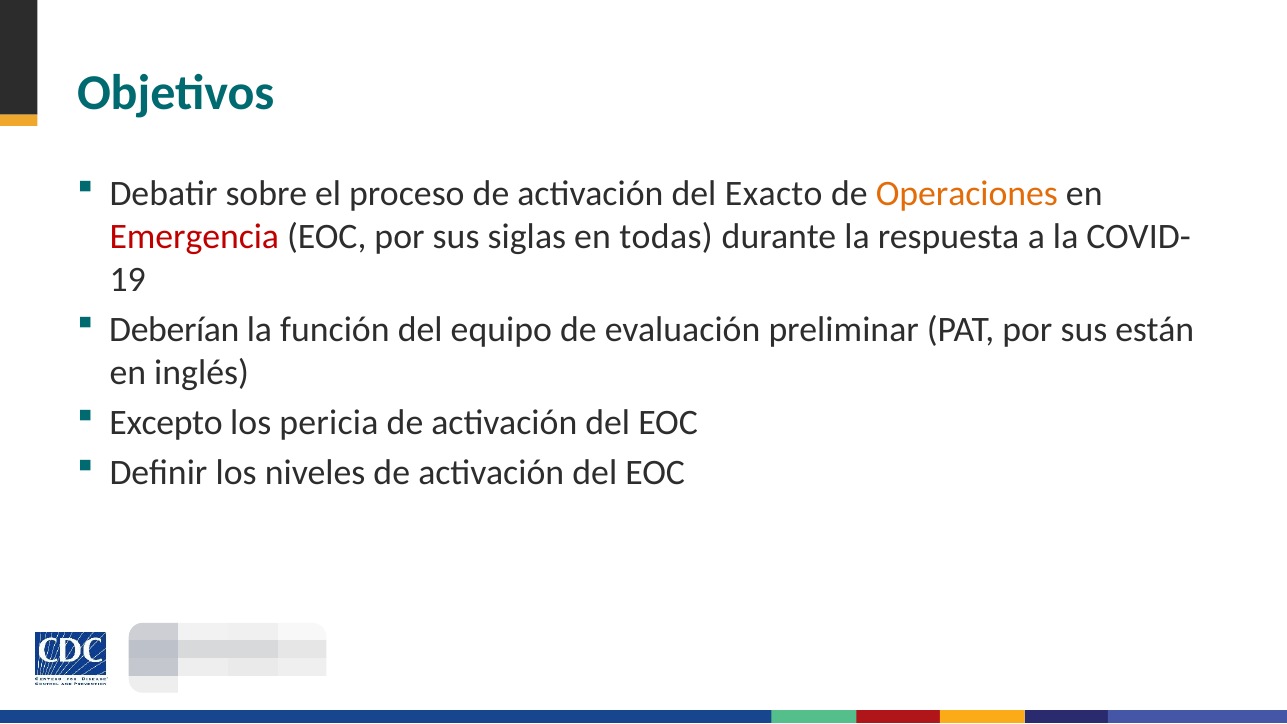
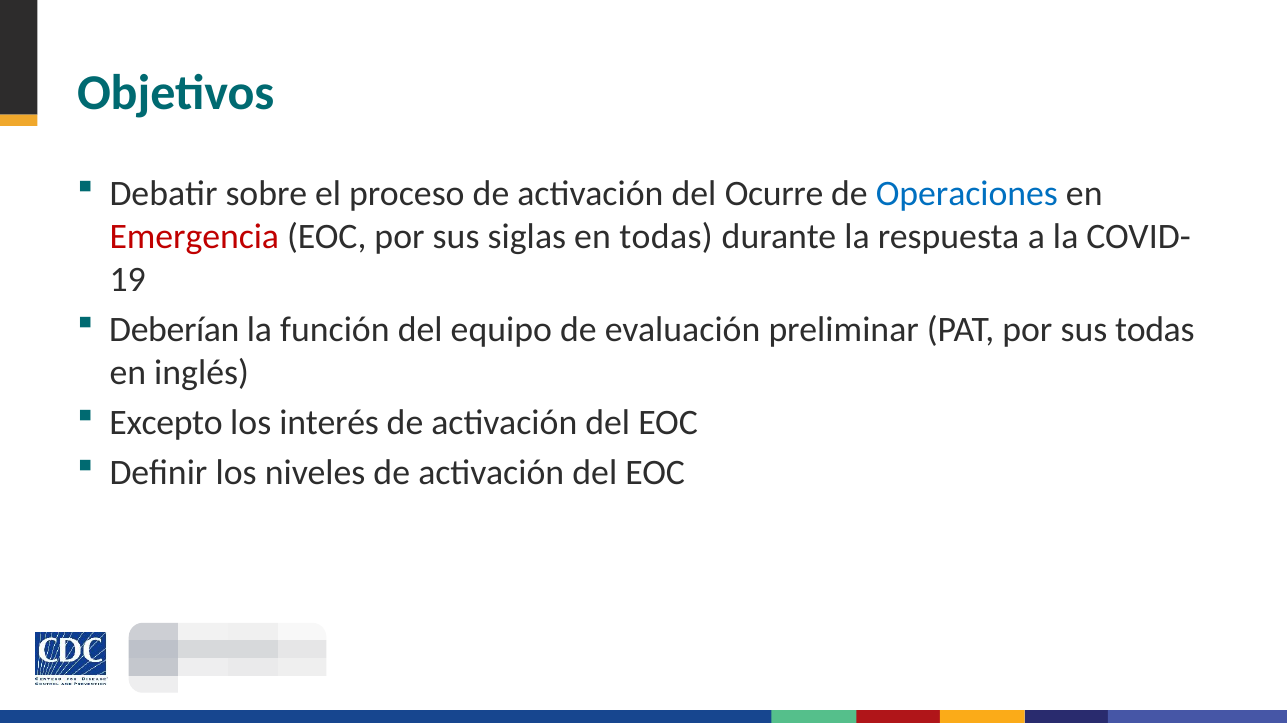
Exacto: Exacto -> Ocurre
Operaciones colour: orange -> blue
sus están: están -> todas
pericia: pericia -> interés
